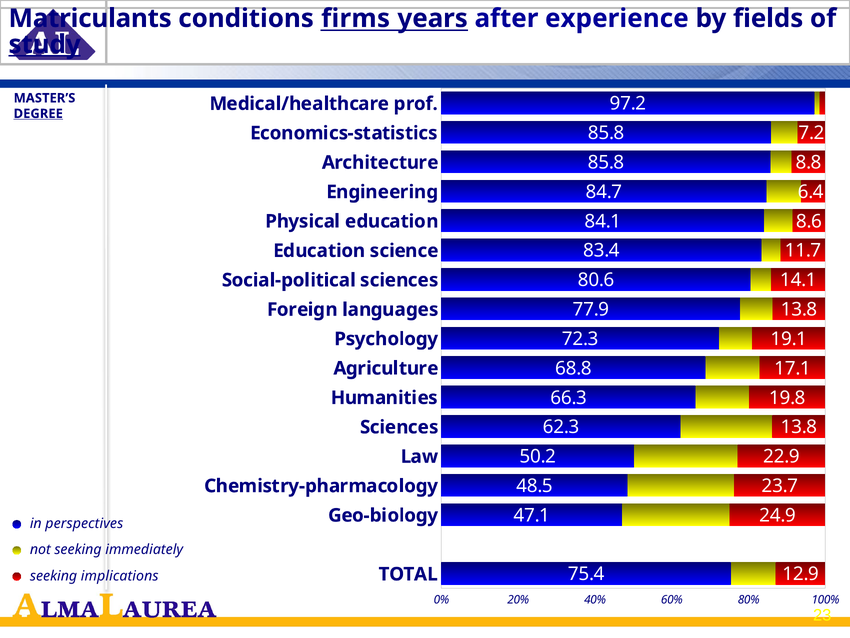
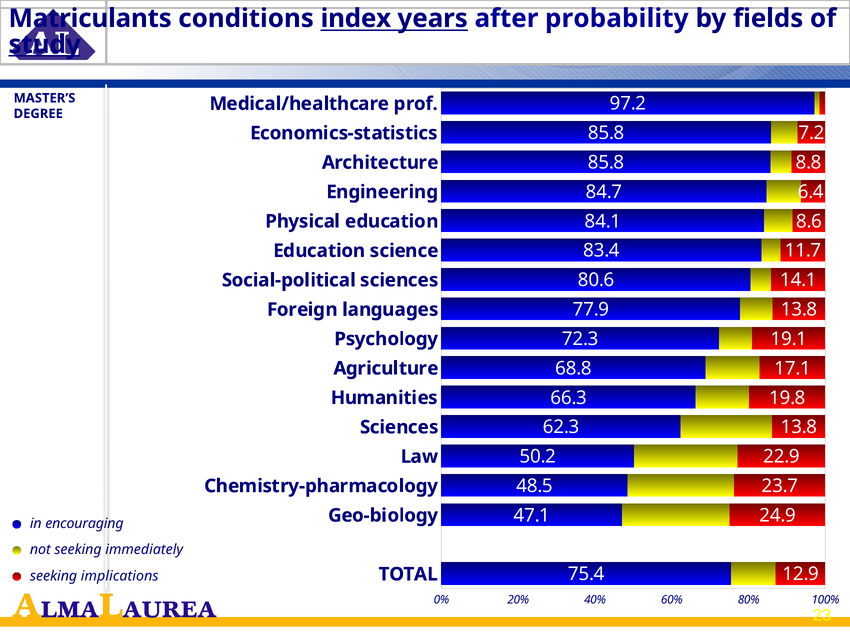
firms: firms -> index
experience: experience -> probability
DEGREE underline: present -> none
perspectives: perspectives -> encouraging
